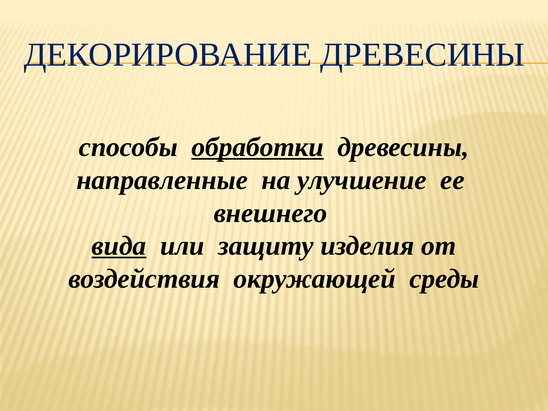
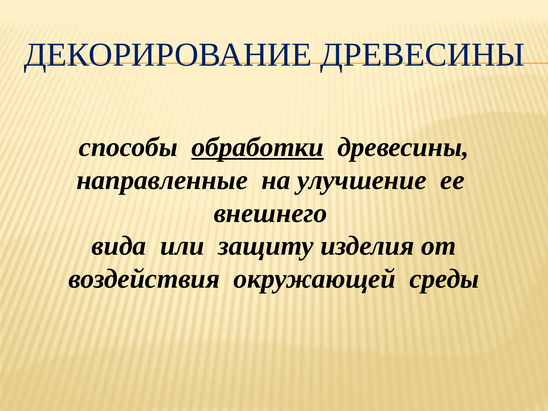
вида underline: present -> none
